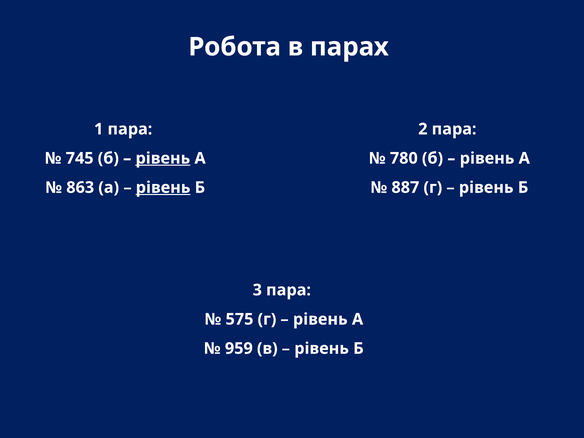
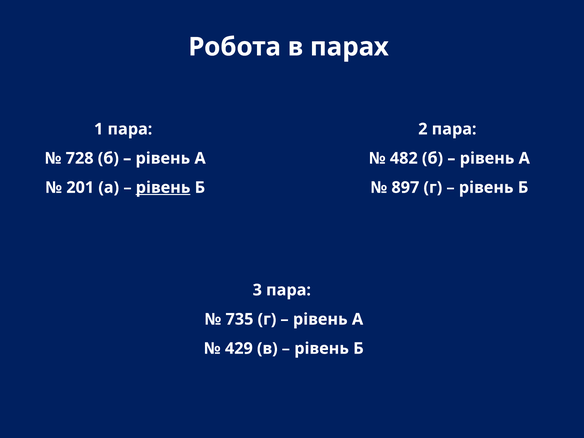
745: 745 -> 728
рівень at (163, 158) underline: present -> none
780: 780 -> 482
863: 863 -> 201
887: 887 -> 897
575: 575 -> 735
959: 959 -> 429
